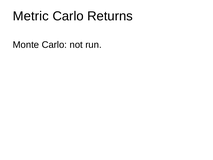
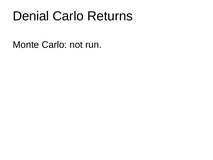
Metric: Metric -> Denial
